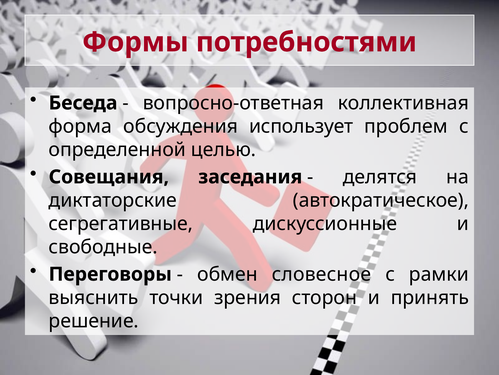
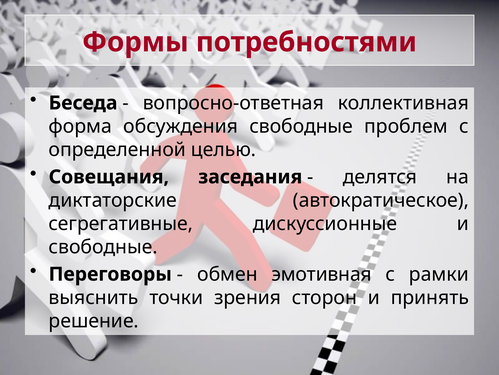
обсуждения использует: использует -> свободные
словесное: словесное -> эмотивная
